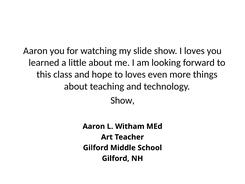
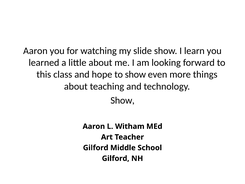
I loves: loves -> learn
to loves: loves -> show
